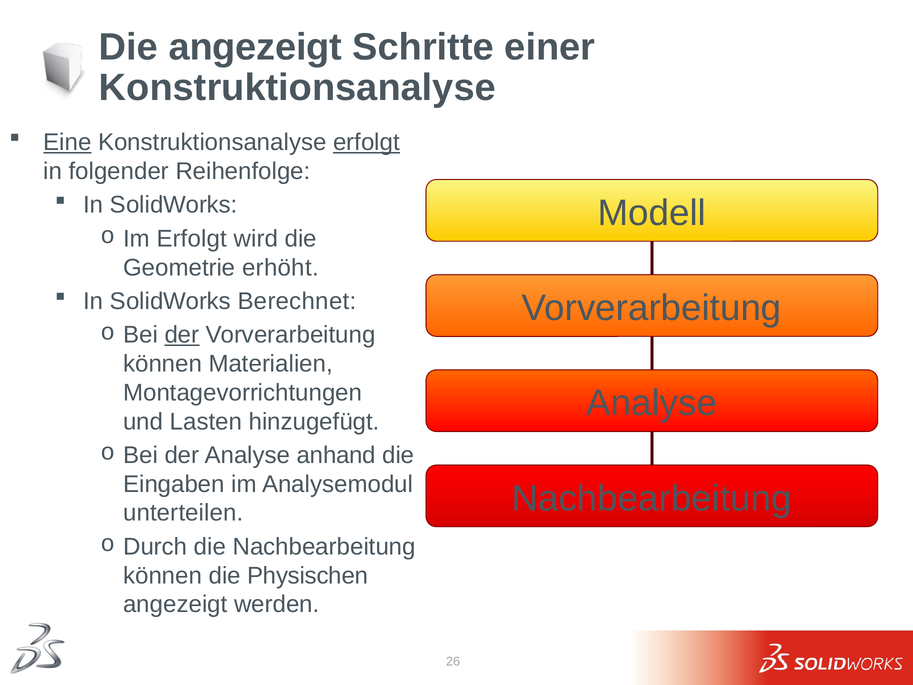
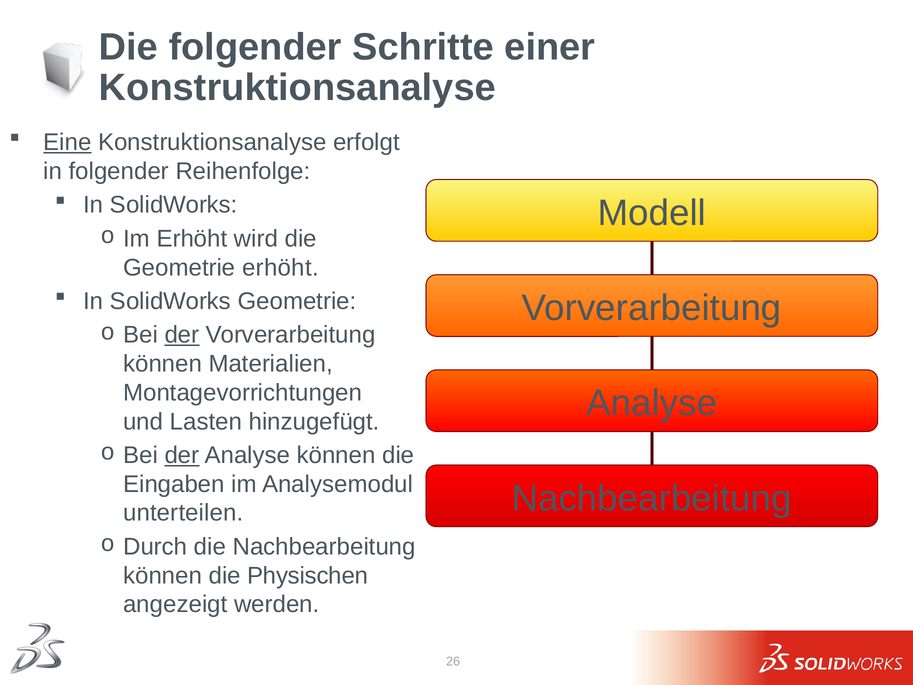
Die angezeigt: angezeigt -> folgender
erfolgt at (366, 142) underline: present -> none
Im Erfolgt: Erfolgt -> Erhöht
SolidWorks Berechnet: Berechnet -> Geometrie
der at (182, 455) underline: none -> present
Analyse anhand: anhand -> können
